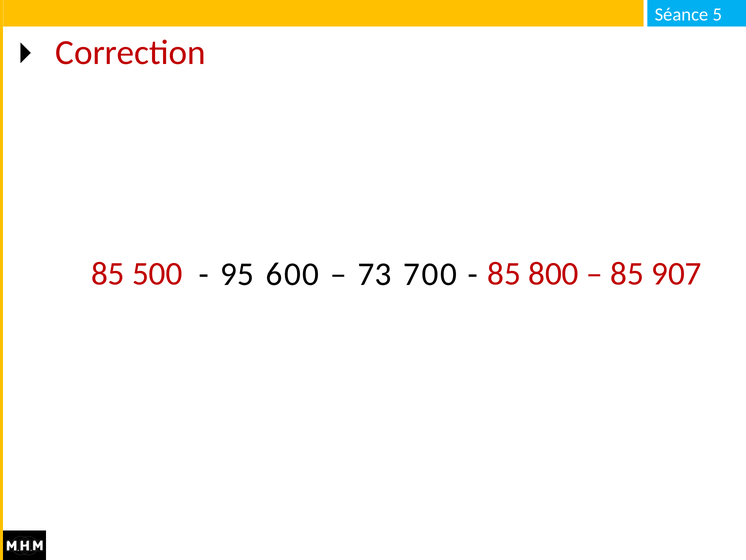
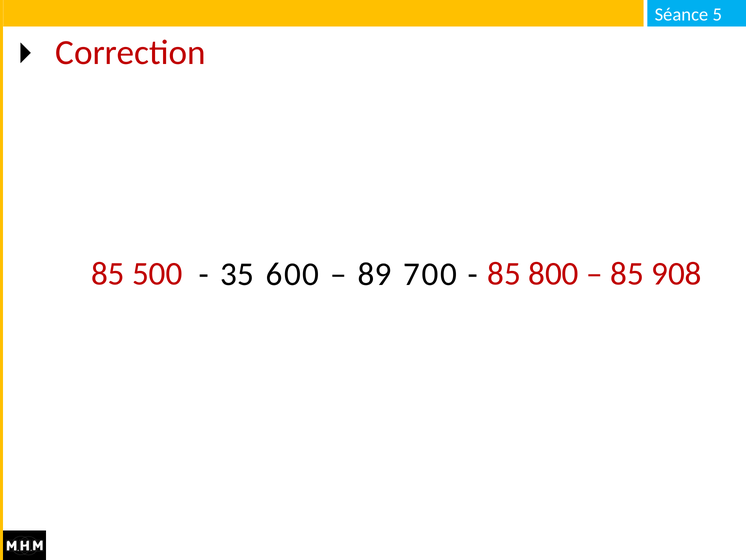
907: 907 -> 908
95: 95 -> 35
73: 73 -> 89
